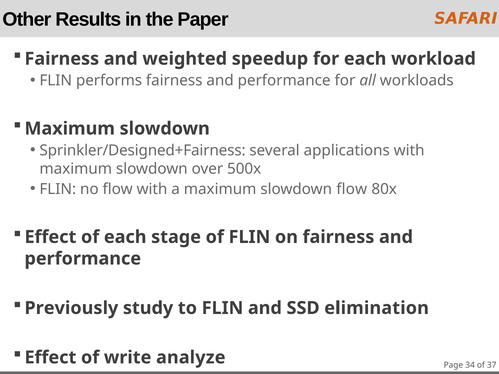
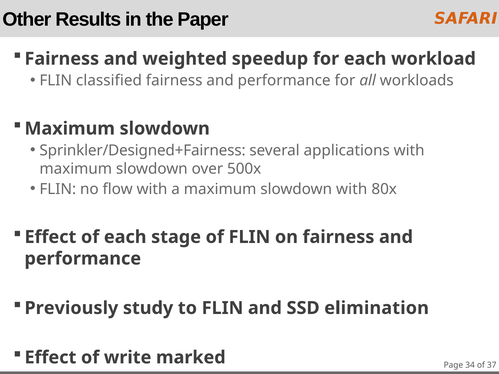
performs: performs -> classified
slowdown flow: flow -> with
analyze: analyze -> marked
